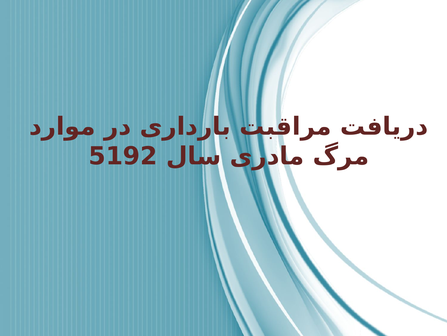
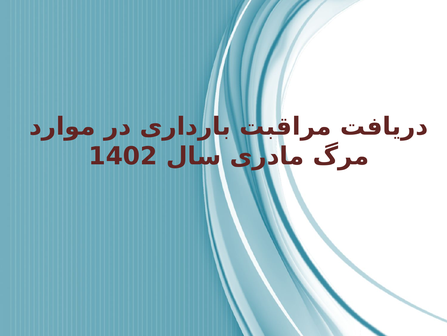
5192: 5192 -> 1402
